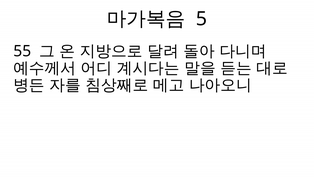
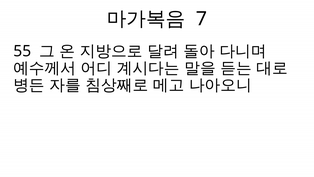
5: 5 -> 7
